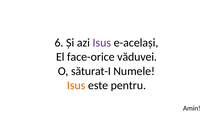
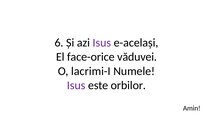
săturat-I: săturat-I -> lacrimi-I
Isus at (76, 85) colour: orange -> purple
pentru: pentru -> orbilor
